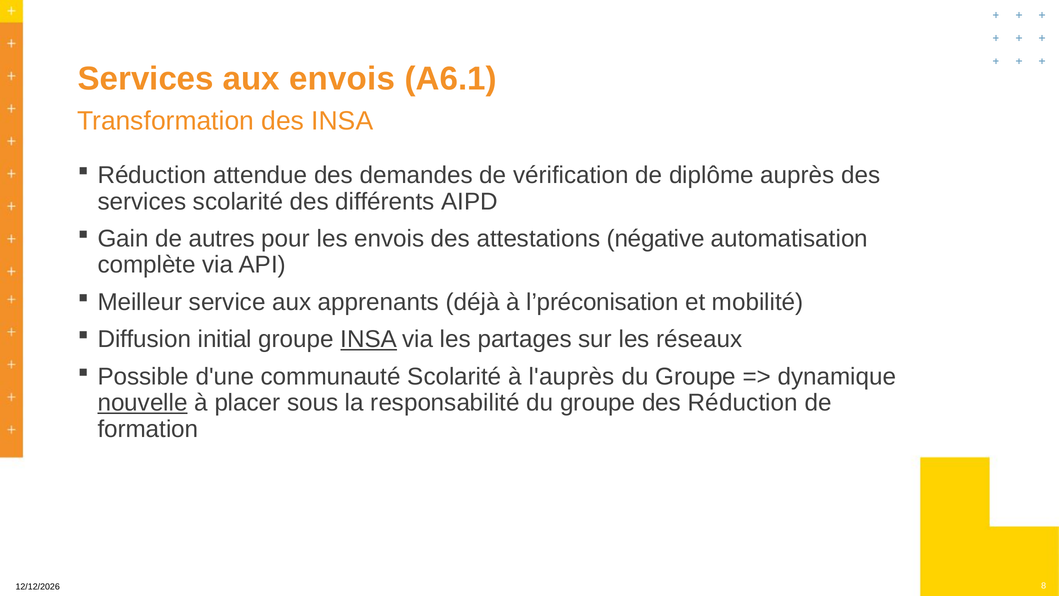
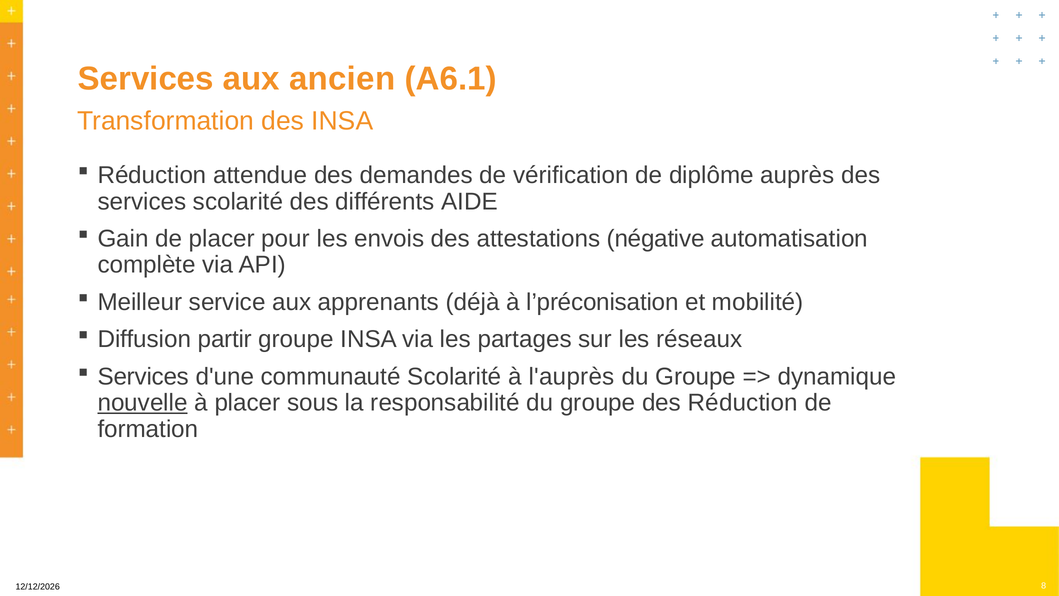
aux envois: envois -> ancien
AIPD: AIPD -> AIDE
de autres: autres -> placer
initial: initial -> partir
INSA at (369, 339) underline: present -> none
Possible at (143, 376): Possible -> Services
